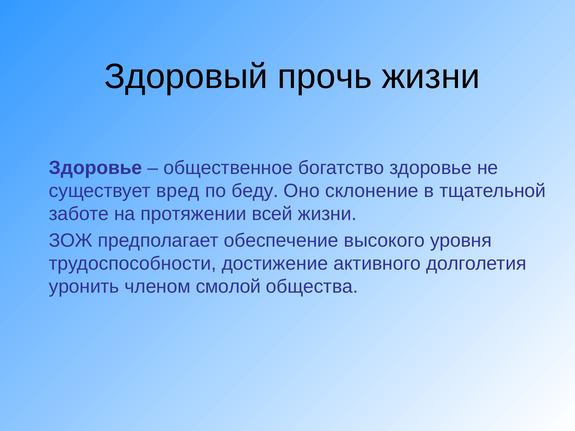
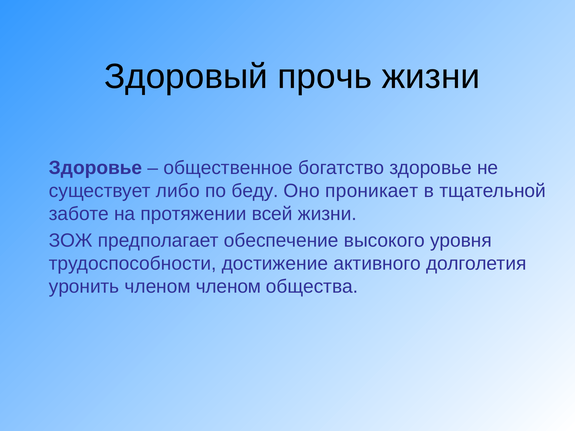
вред: вред -> либо
склонение: склонение -> проникает
членом смолой: смолой -> членом
